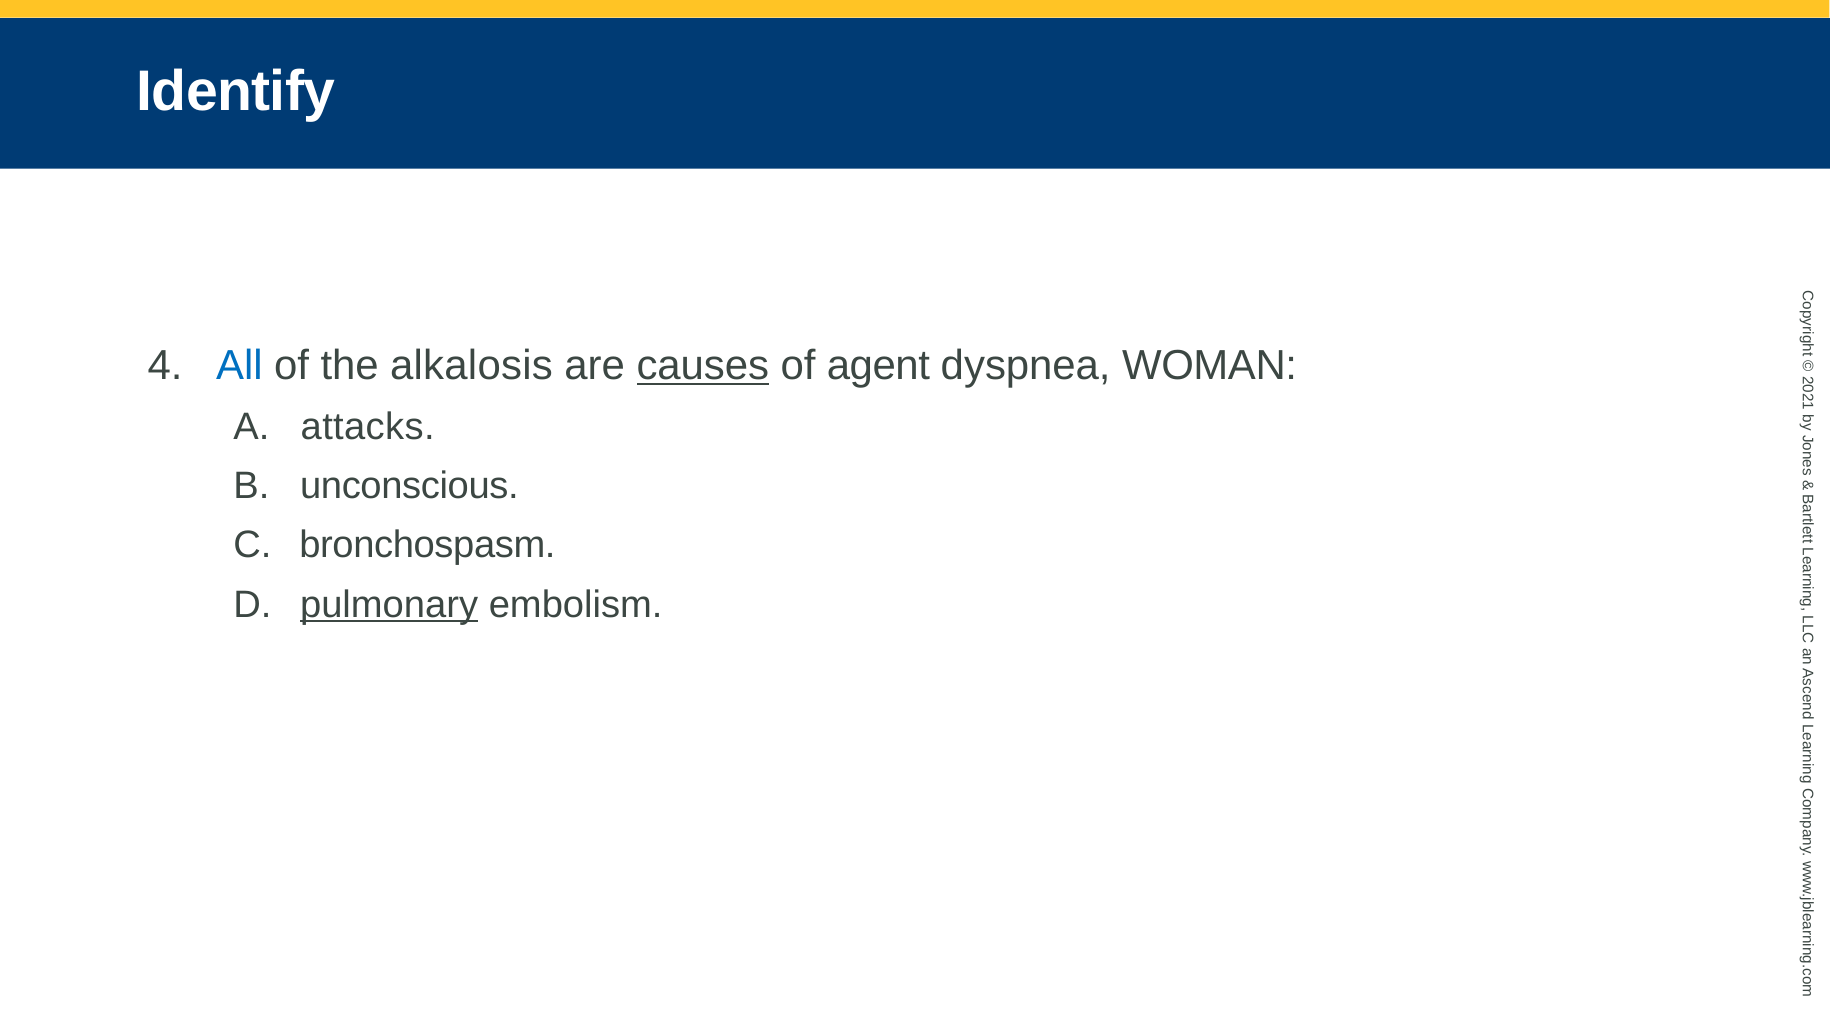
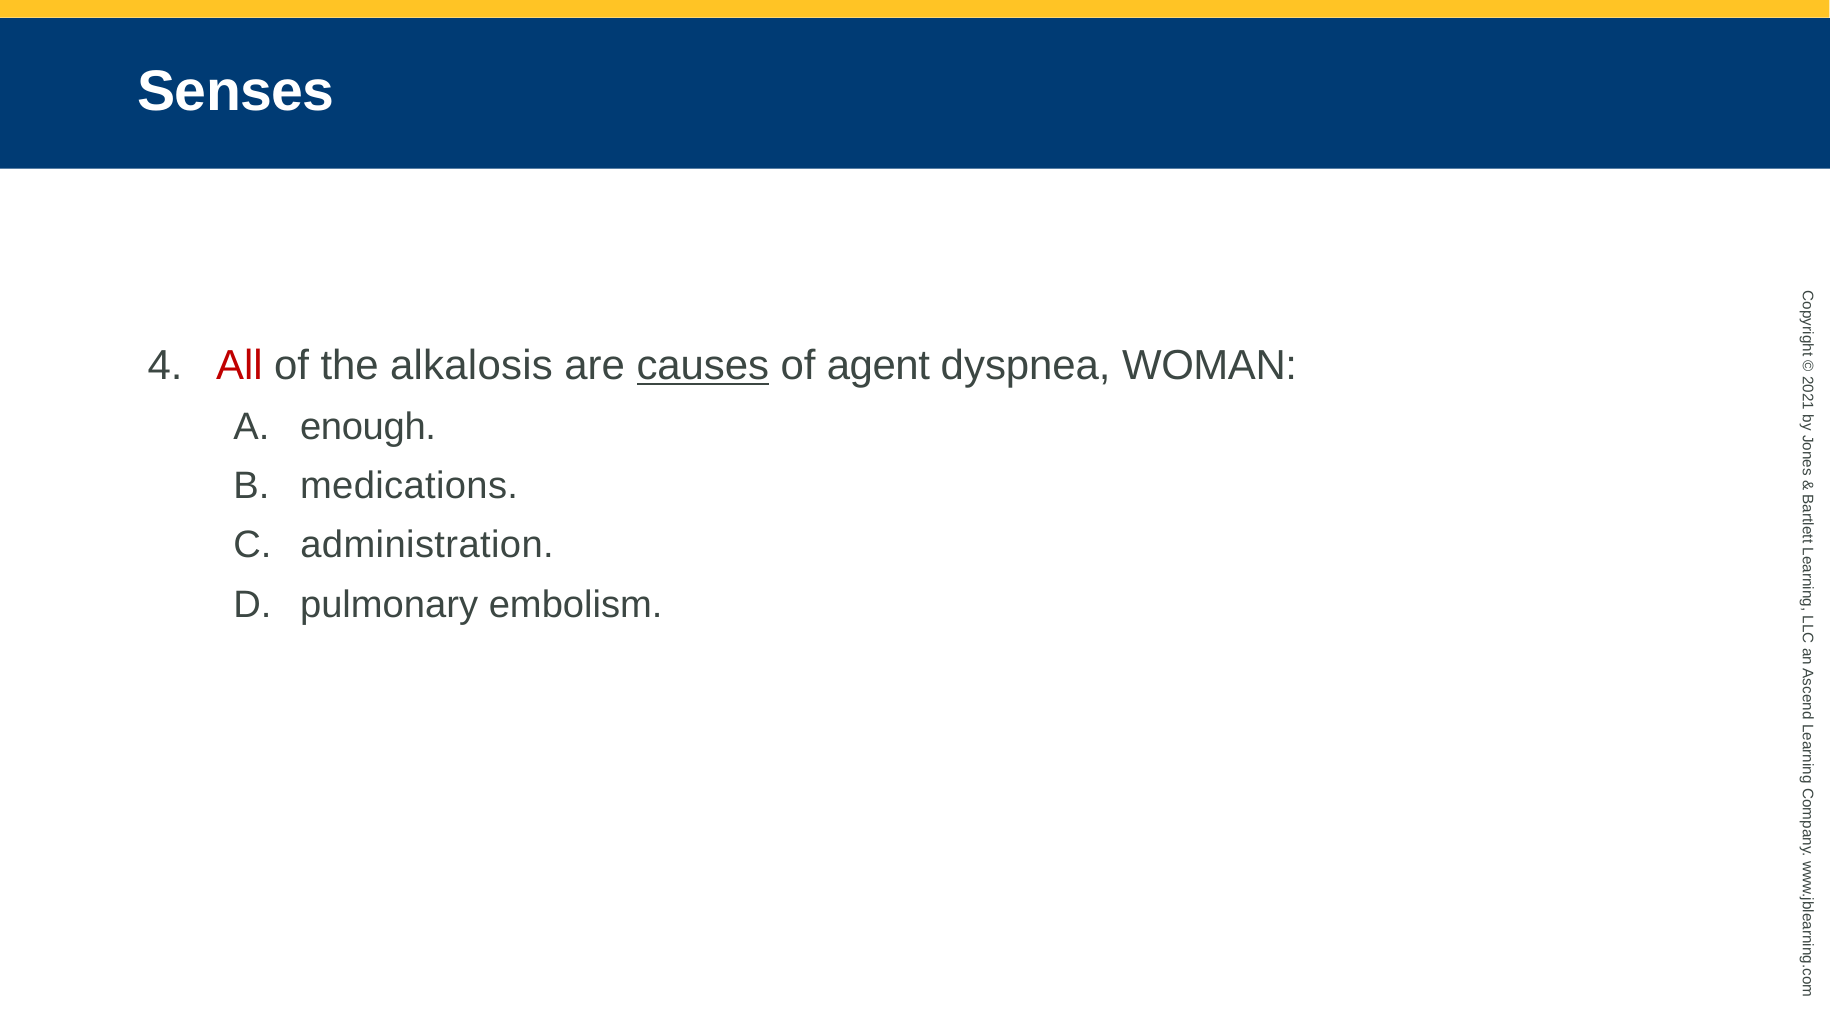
Identify: Identify -> Senses
All colour: blue -> red
attacks: attacks -> enough
unconscious: unconscious -> medications
bronchospasm: bronchospasm -> administration
pulmonary underline: present -> none
